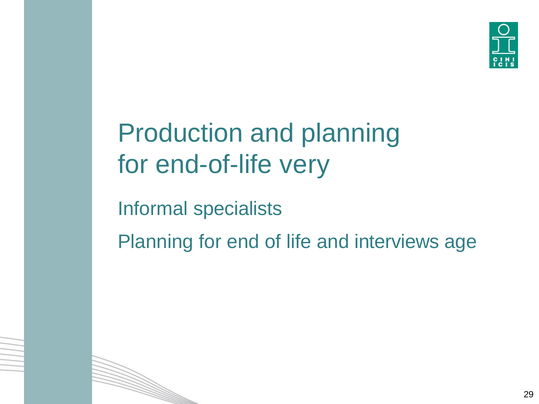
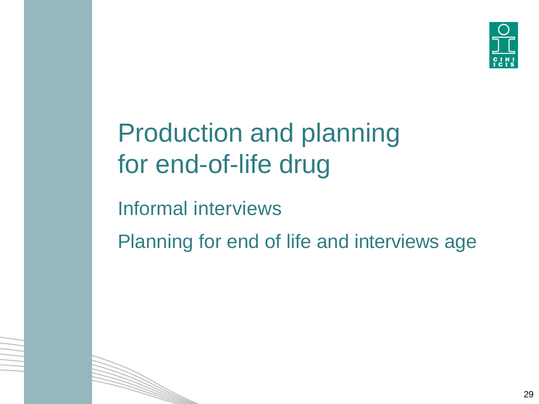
very: very -> drug
Informal specialists: specialists -> interviews
